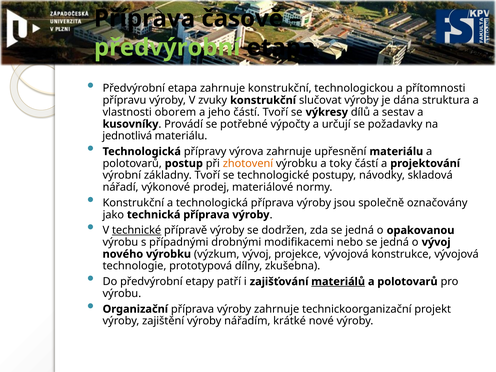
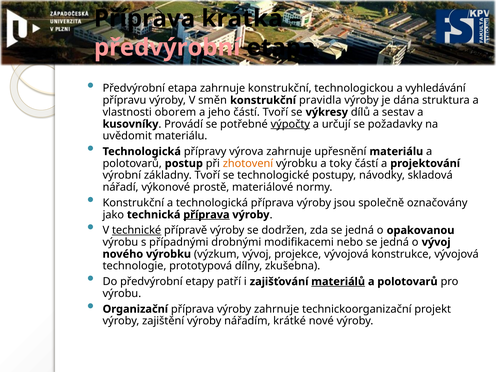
časově: časově -> krátká
předvýrobní at (167, 48) colour: light green -> pink
přítomnosti: přítomnosti -> vyhledávání
zvuky: zvuky -> směn
slučovat: slučovat -> pravidla
výpočty underline: none -> present
jednotlivá: jednotlivá -> uvědomit
prodej: prodej -> prostě
příprava at (206, 215) underline: none -> present
